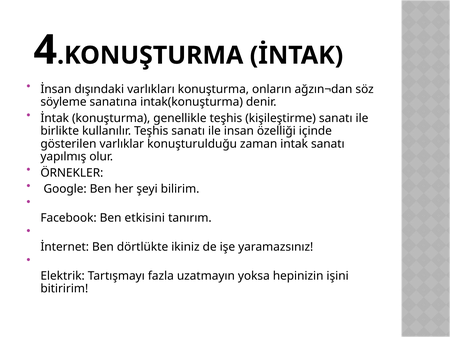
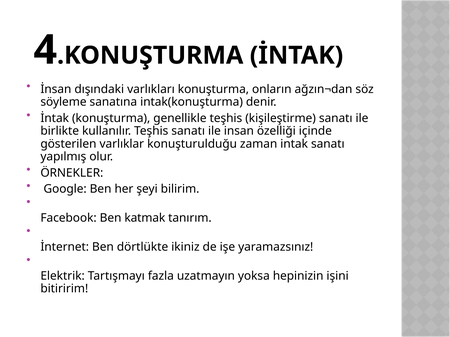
etkisini: etkisini -> katmak
